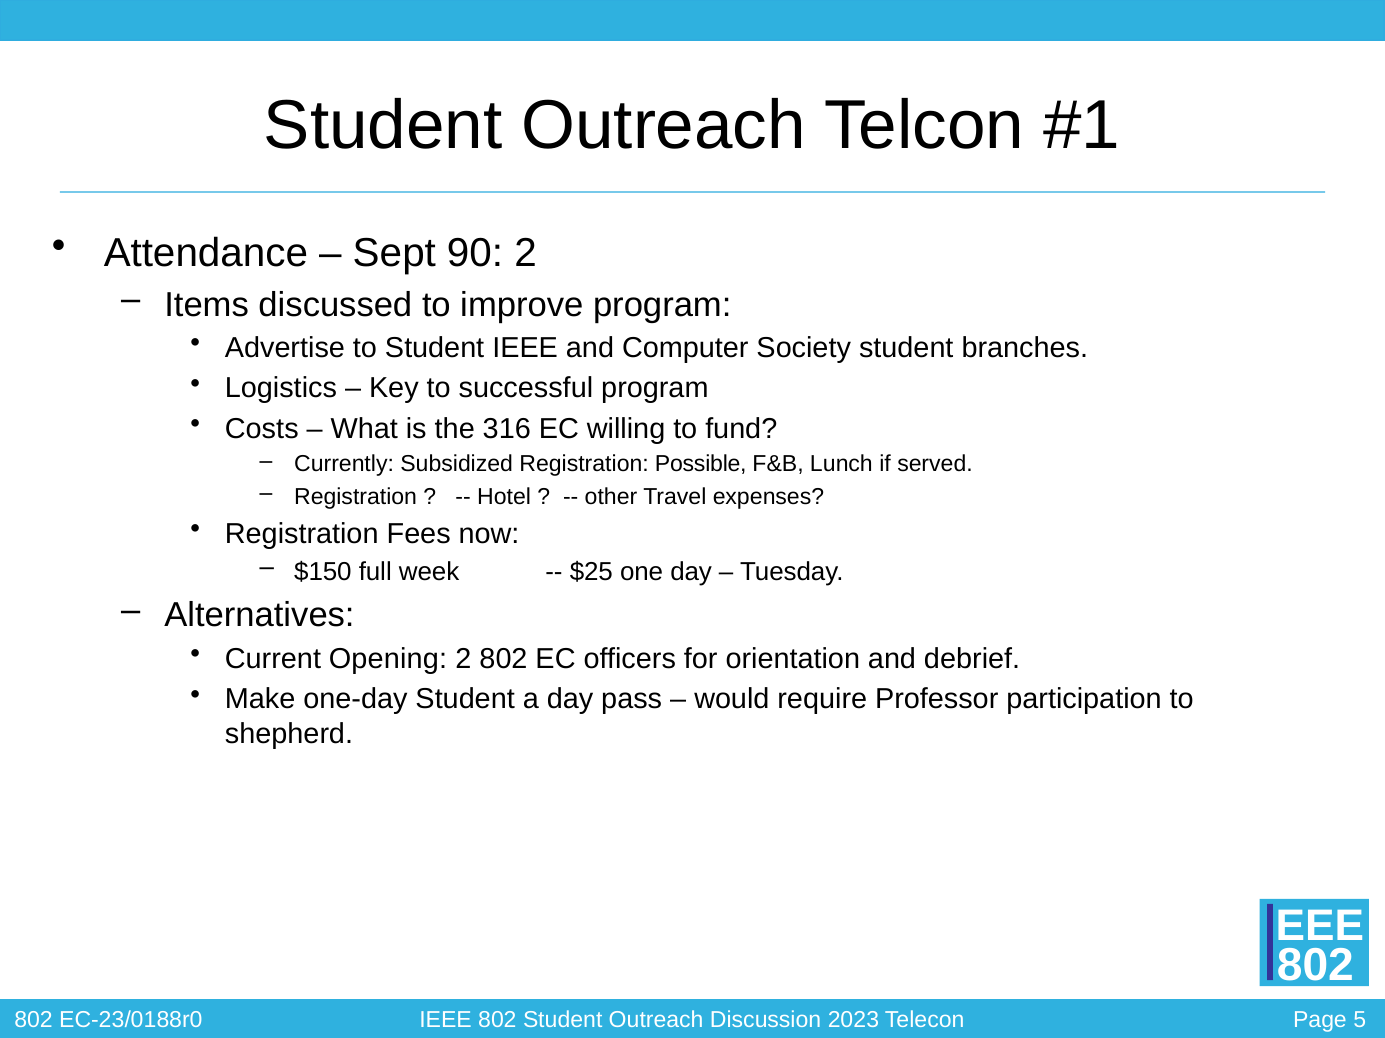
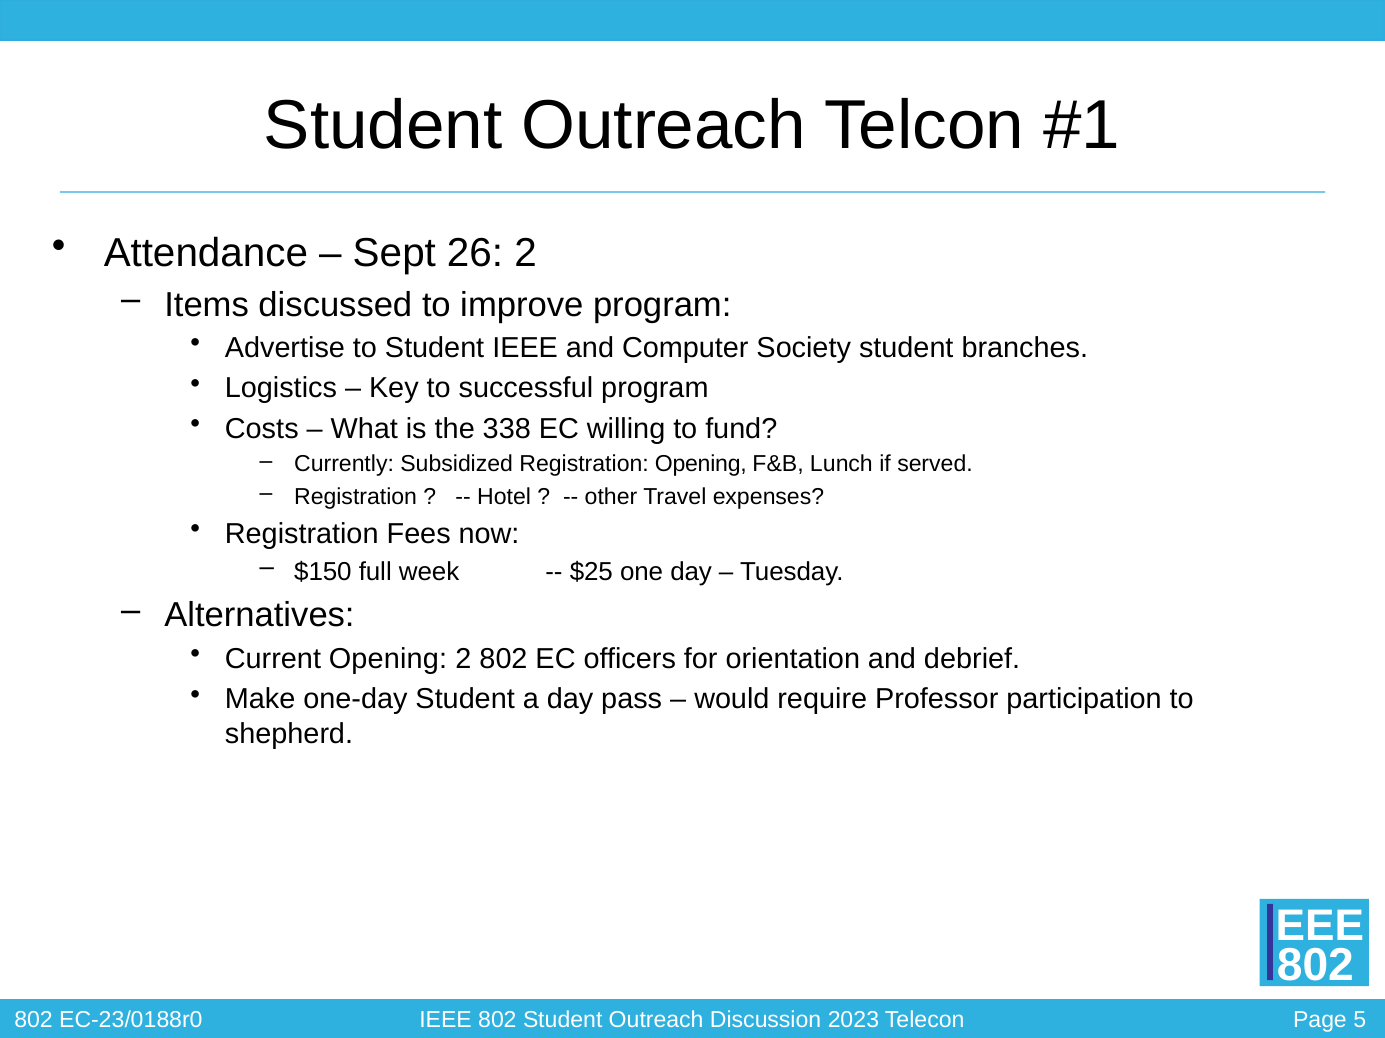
90: 90 -> 26
316: 316 -> 338
Registration Possible: Possible -> Opening
